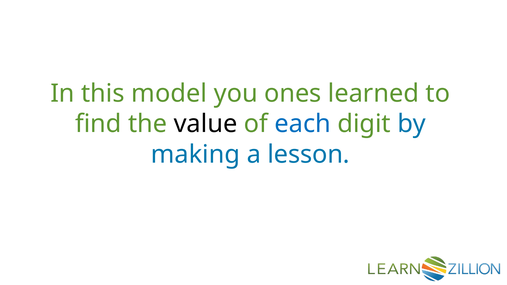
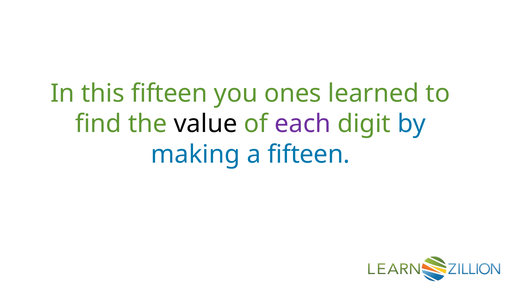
this model: model -> fifteen
each colour: blue -> purple
a lesson: lesson -> fifteen
